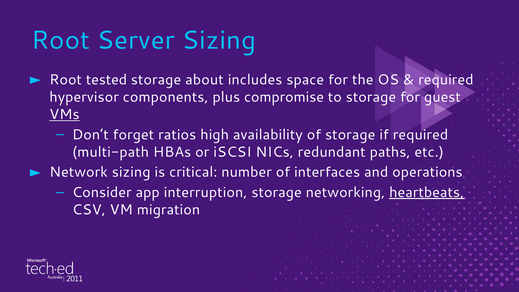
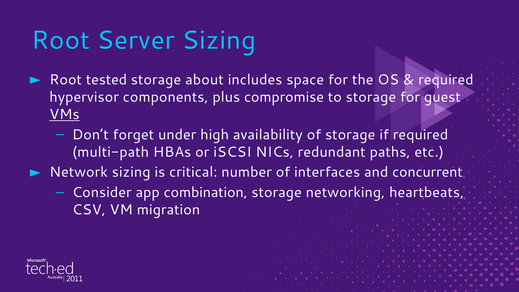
ratios: ratios -> under
operations: operations -> concurrent
interruption: interruption -> combination
heartbeats underline: present -> none
